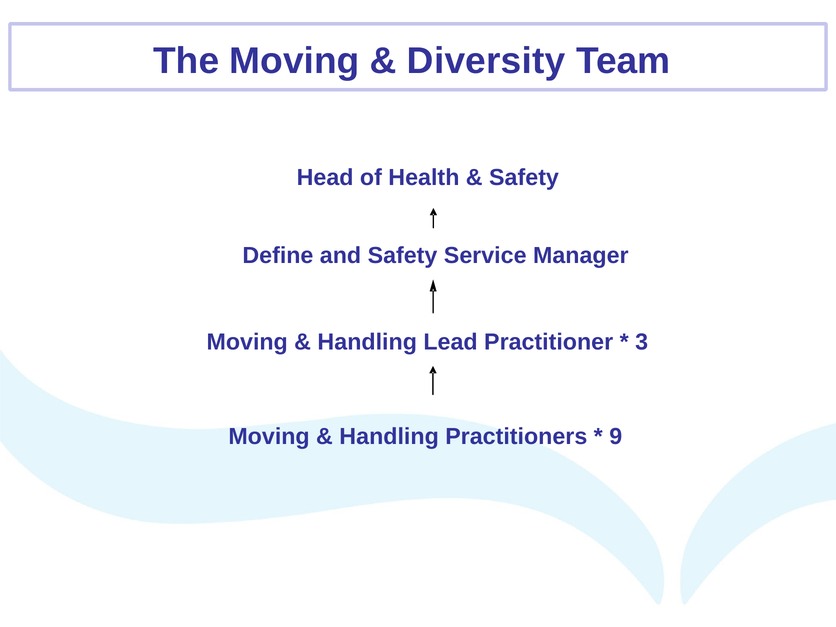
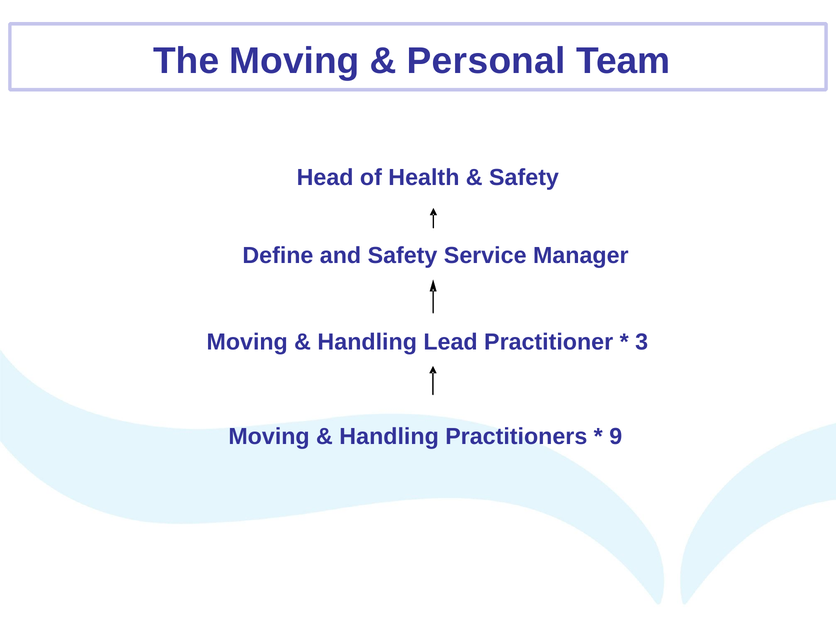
Diversity: Diversity -> Personal
